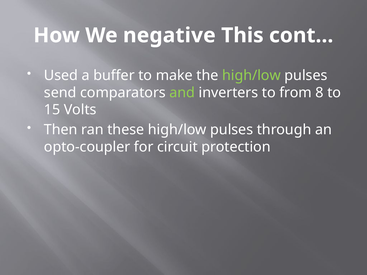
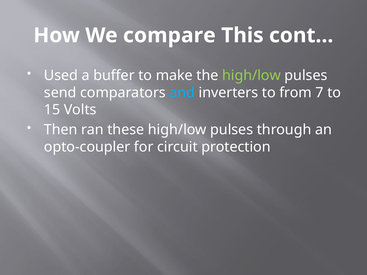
negative: negative -> compare
and colour: light green -> light blue
8: 8 -> 7
